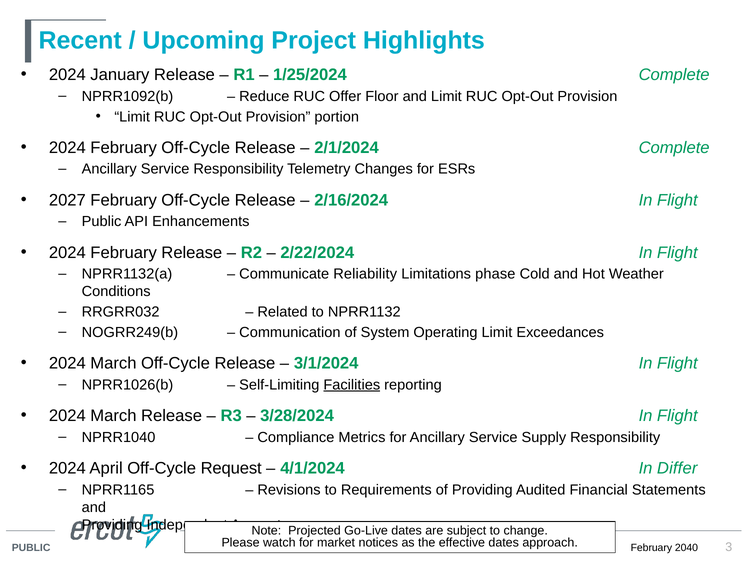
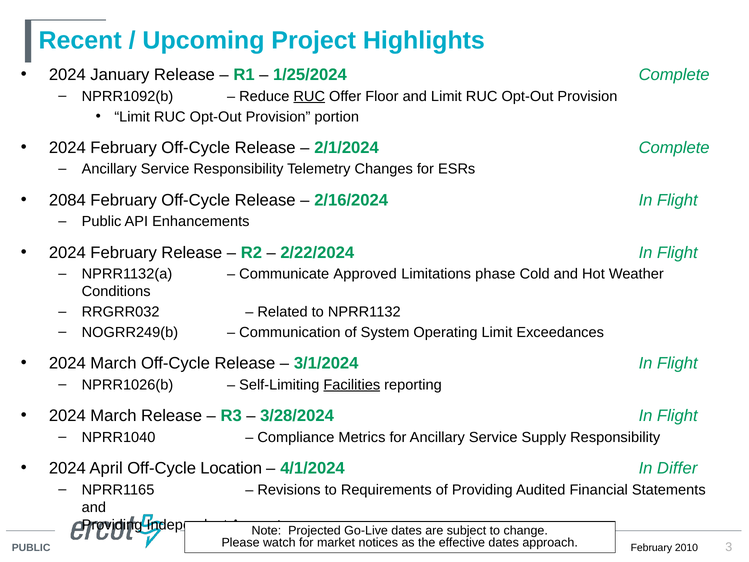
RUC at (309, 96) underline: none -> present
2027: 2027 -> 2084
Reliability: Reliability -> Approved
Request: Request -> Location
2040: 2040 -> 2010
